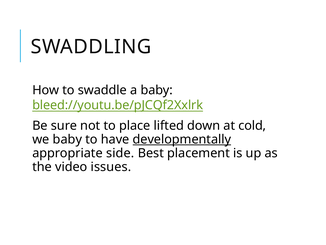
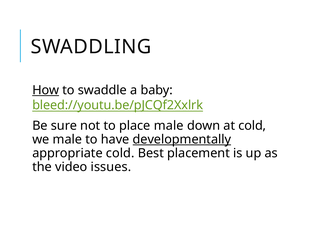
How underline: none -> present
place lifted: lifted -> male
we baby: baby -> male
appropriate side: side -> cold
